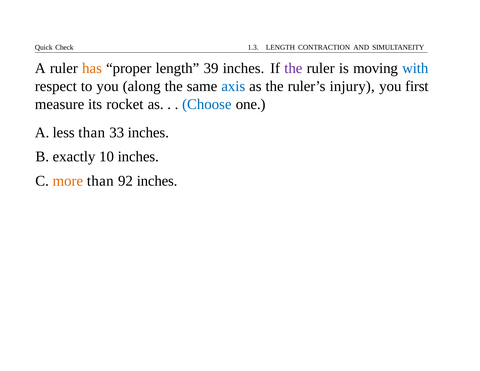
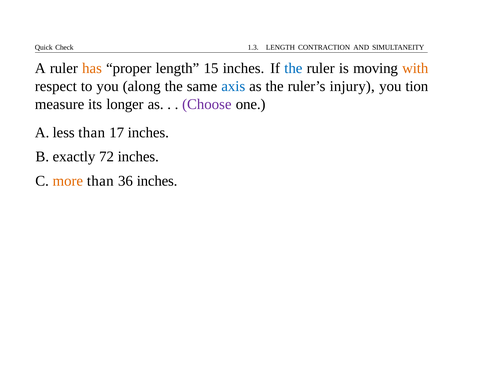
39: 39 -> 15
the at (293, 68) colour: purple -> blue
with colour: blue -> orange
first: first -> tion
rocket: rocket -> longer
Choose colour: blue -> purple
33: 33 -> 17
10: 10 -> 72
92: 92 -> 36
